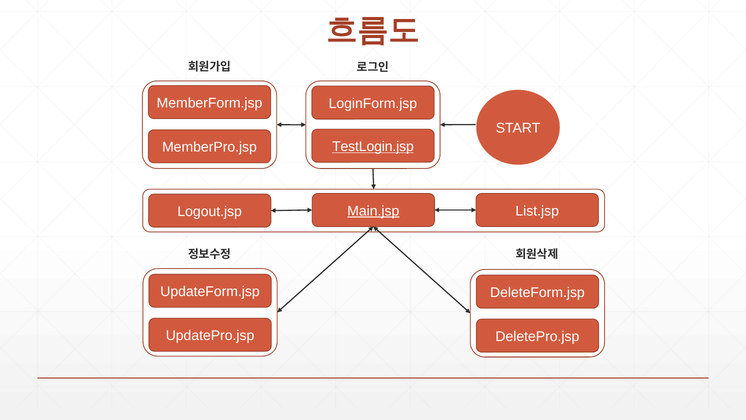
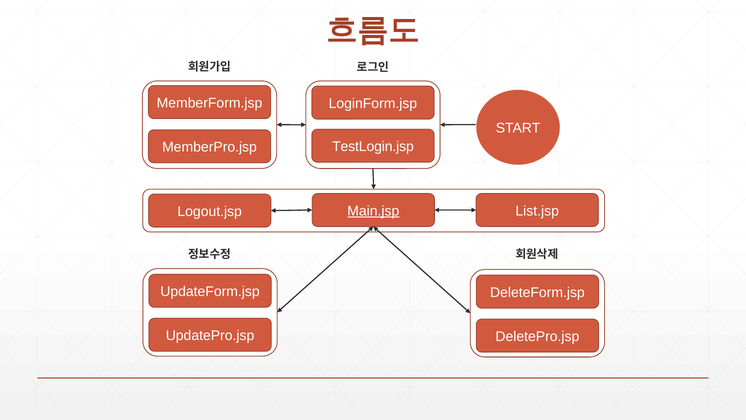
TestLogin.jsp underline: present -> none
